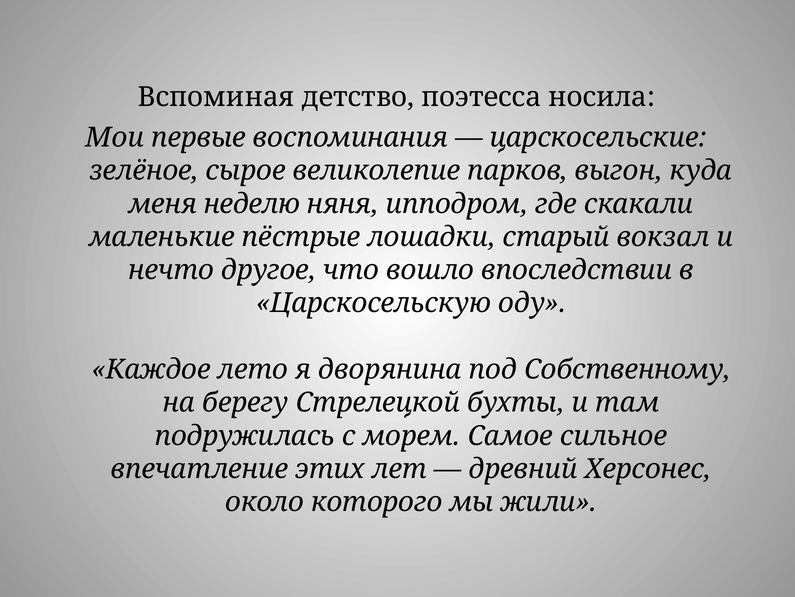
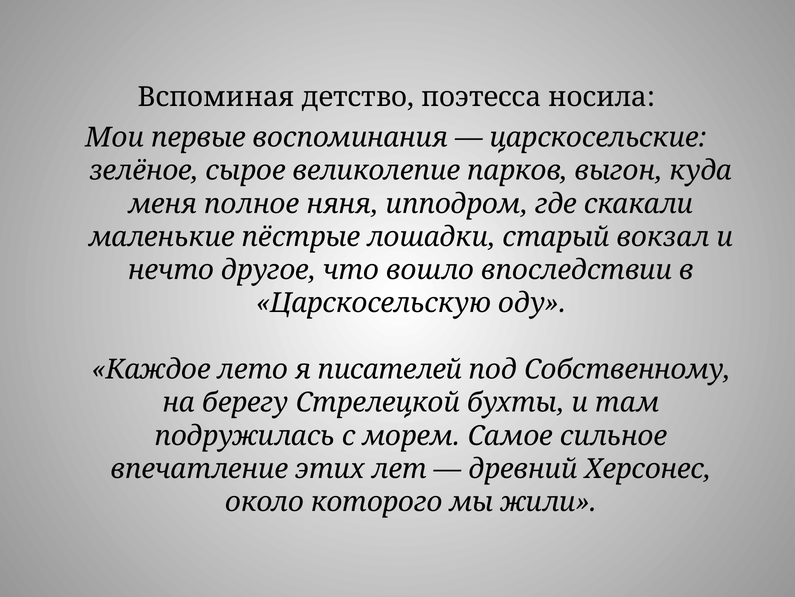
неделю: неделю -> полное
дворянина: дворянина -> писателей
